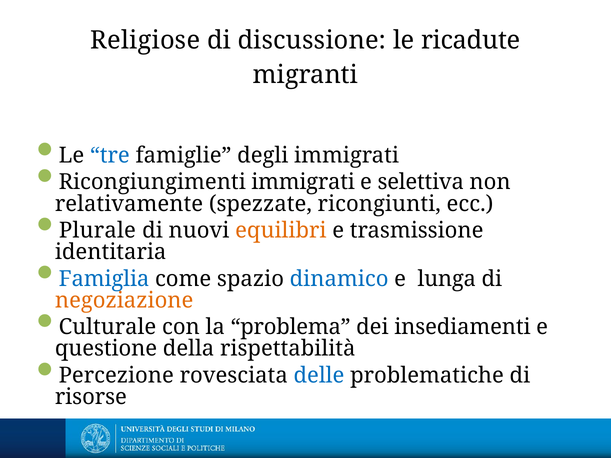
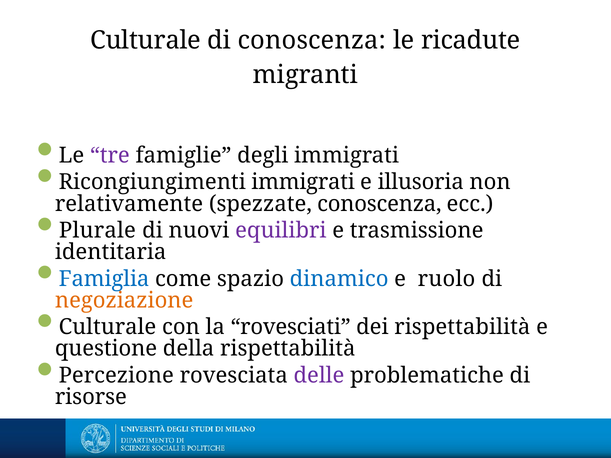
Religiose at (145, 40): Religiose -> Culturale
di discussione: discussione -> conoscenza
tre colour: blue -> purple
selettiva: selettiva -> illusoria
spezzate ricongiunti: ricongiunti -> conoscenza
equilibri colour: orange -> purple
lunga: lunga -> ruolo
problema: problema -> rovesciati
dei insediamenti: insediamenti -> rispettabilità
delle colour: blue -> purple
